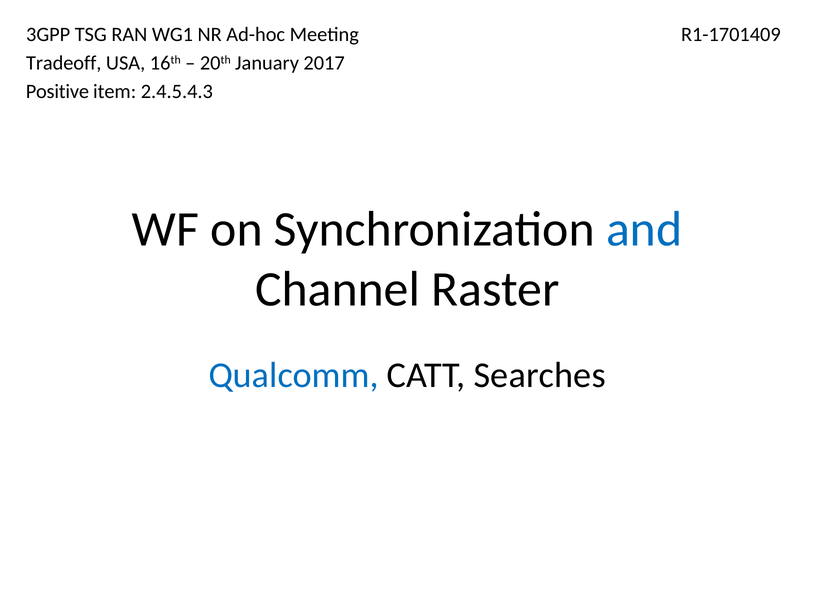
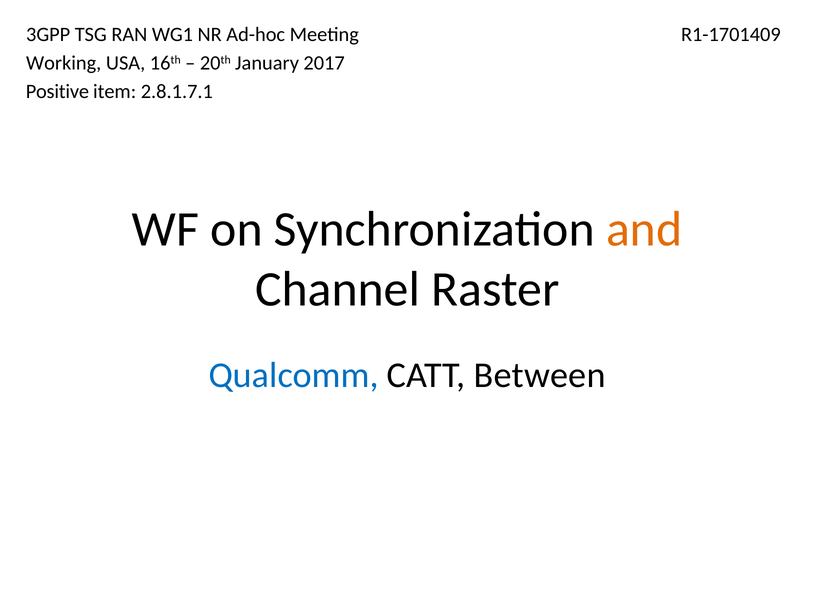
Tradeoff: Tradeoff -> Working
2.4.5.4.3: 2.4.5.4.3 -> 2.8.1.7.1
and colour: blue -> orange
Searches: Searches -> Between
